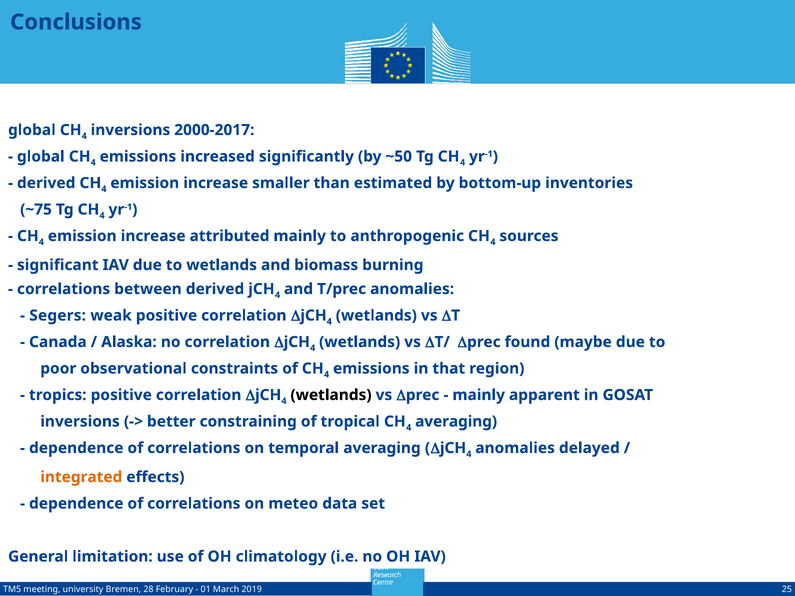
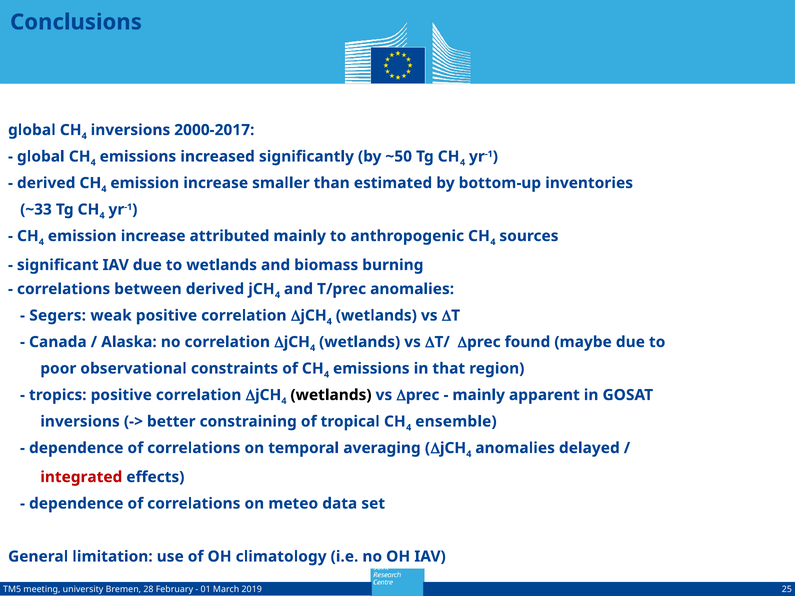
~75: ~75 -> ~33
averaging at (456, 422): averaging -> ensemble
integrated colour: orange -> red
